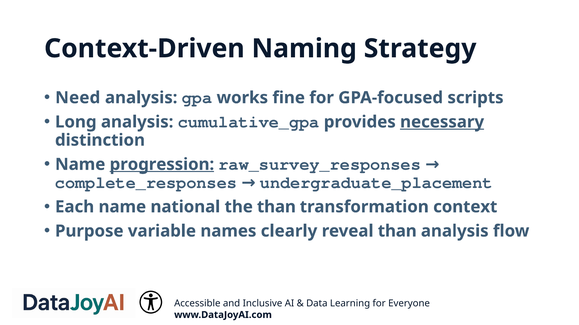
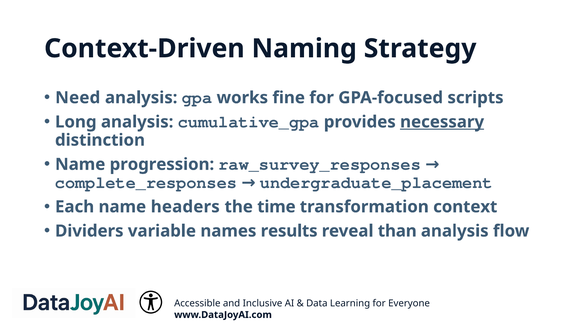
progression underline: present -> none
national: national -> headers
the than: than -> time
Purpose: Purpose -> Dividers
clearly: clearly -> results
